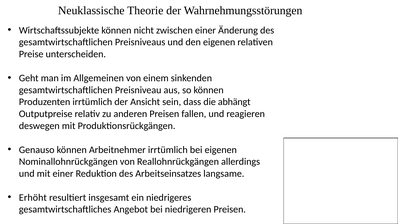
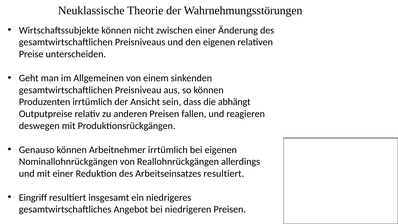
Arbeitseinsatzes langsame: langsame -> resultiert
Erhöht: Erhöht -> Eingriff
